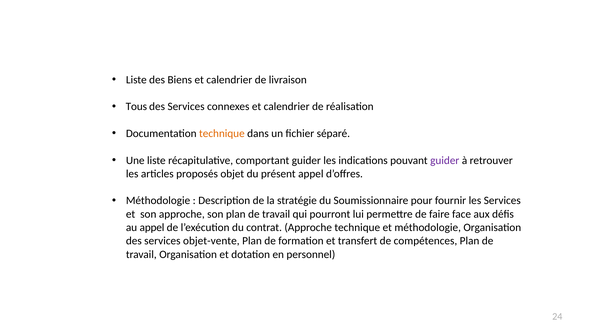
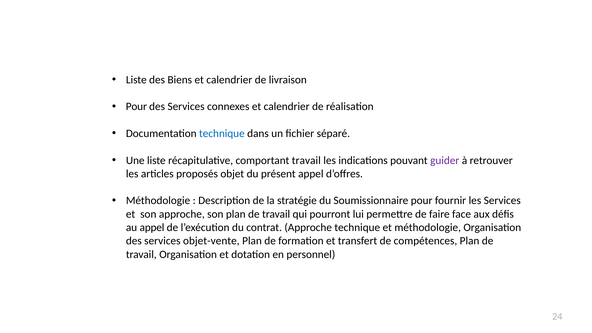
Tous at (136, 107): Tous -> Pour
technique at (222, 133) colour: orange -> blue
comportant guider: guider -> travail
